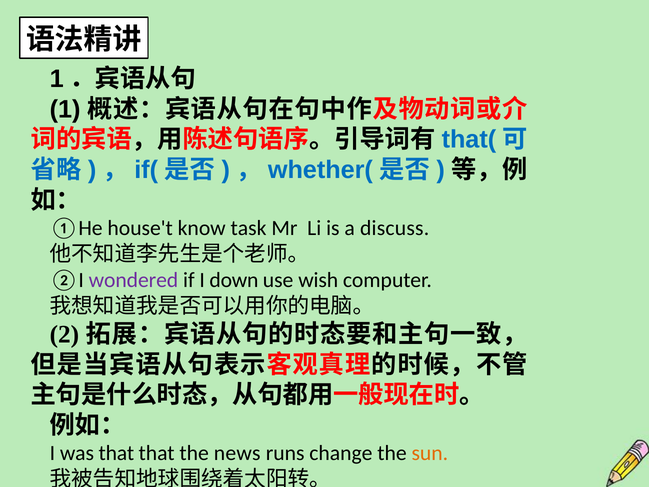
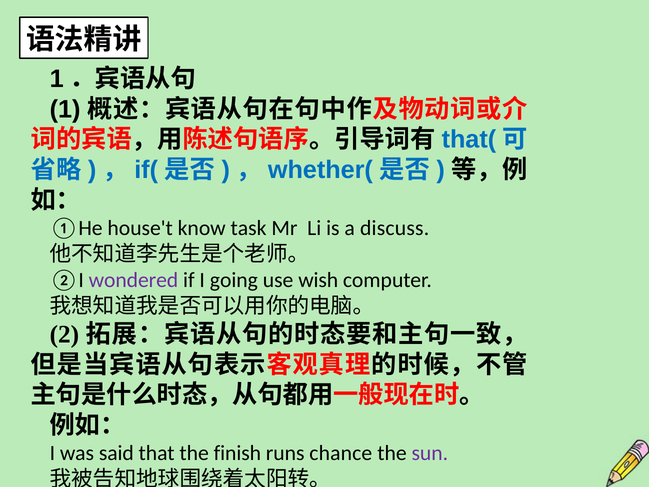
down: down -> going
was that: that -> said
news: news -> finish
change: change -> chance
sun colour: orange -> purple
